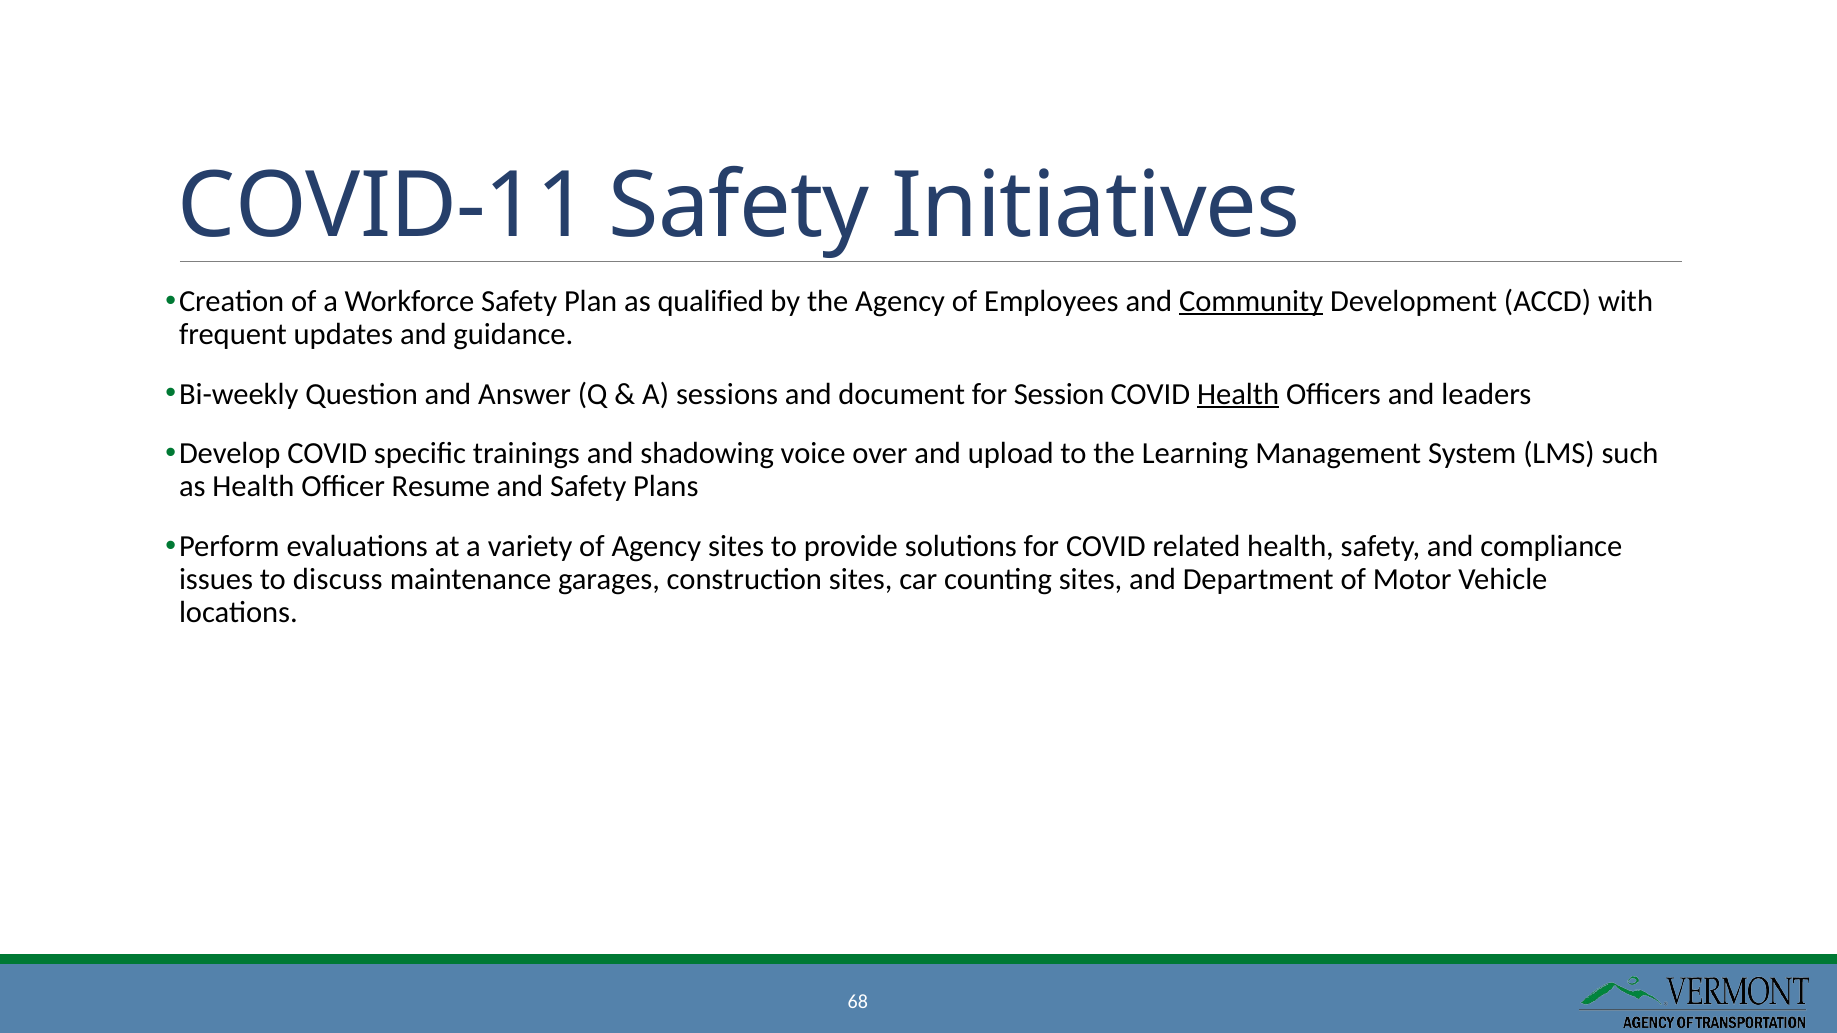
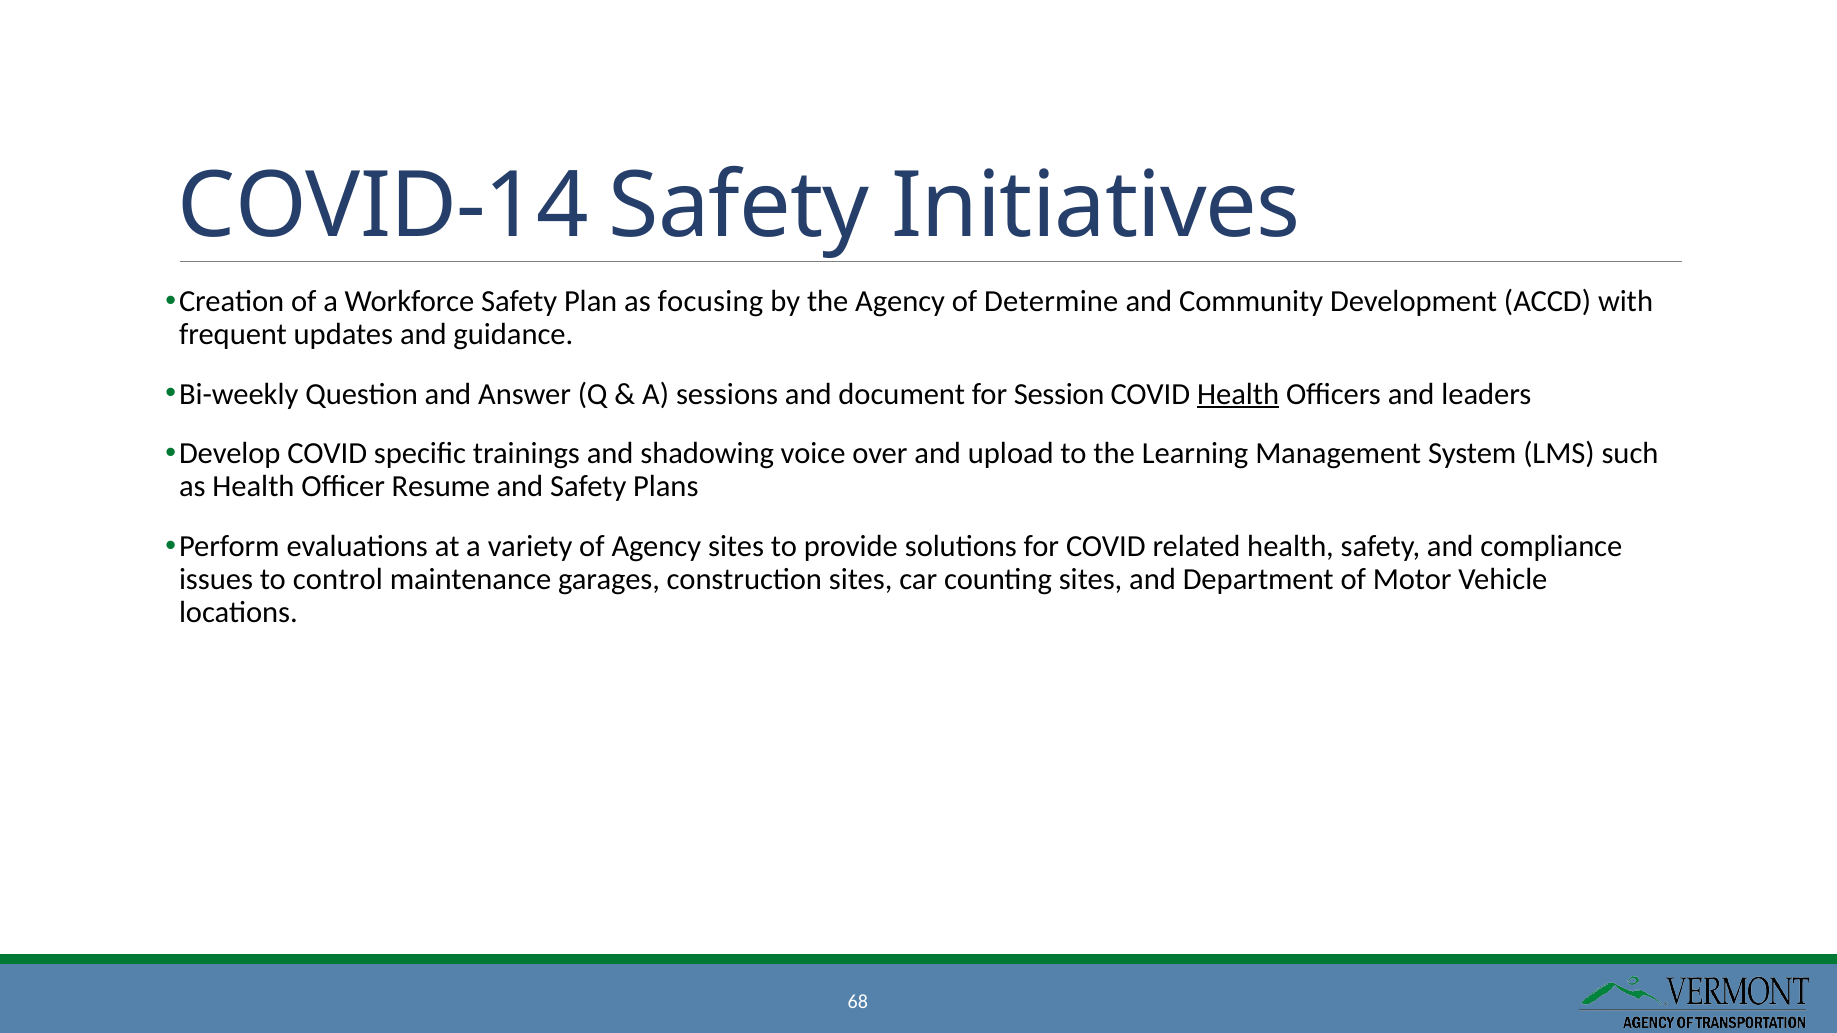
COVID-11: COVID-11 -> COVID-14
qualified: qualified -> focusing
Employees: Employees -> Determine
Community underline: present -> none
discuss: discuss -> control
